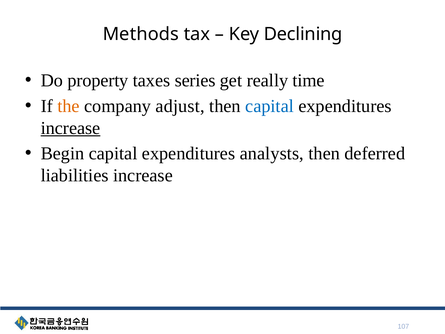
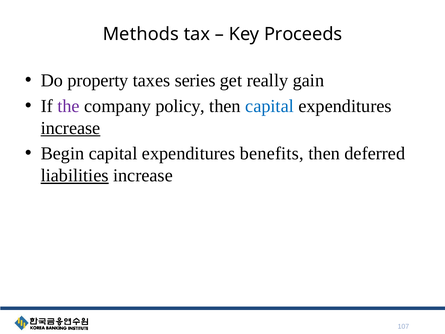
Declining: Declining -> Proceeds
time: time -> gain
the colour: orange -> purple
adjust: adjust -> policy
analysts: analysts -> benefits
liabilities underline: none -> present
